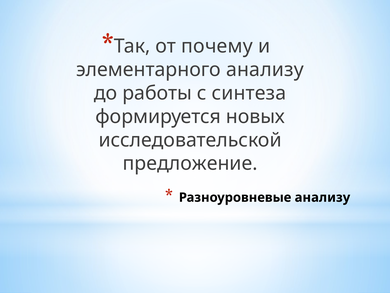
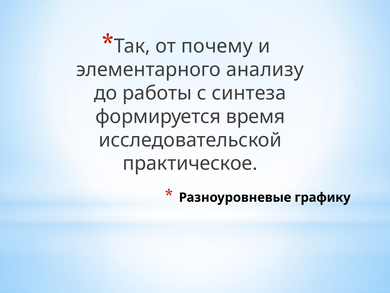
новых: новых -> время
предложение: предложение -> практическое
Разноуровневые анализу: анализу -> графику
